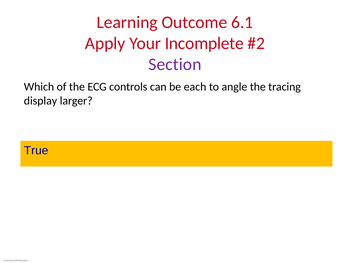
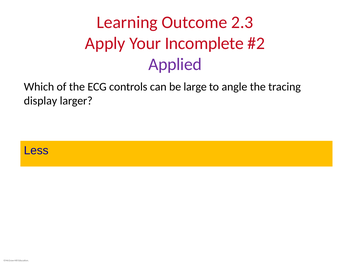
6.1: 6.1 -> 2.3
Section: Section -> Applied
each: each -> large
True: True -> Less
